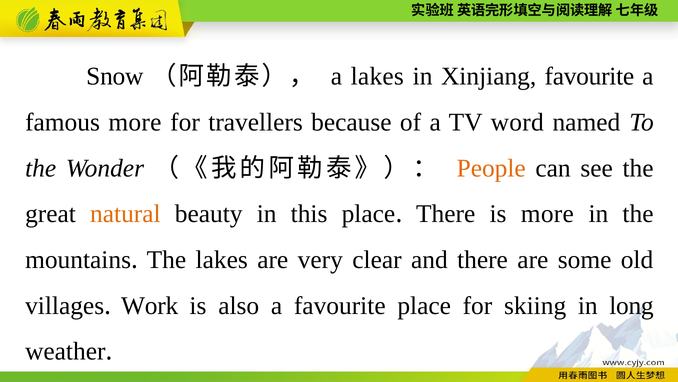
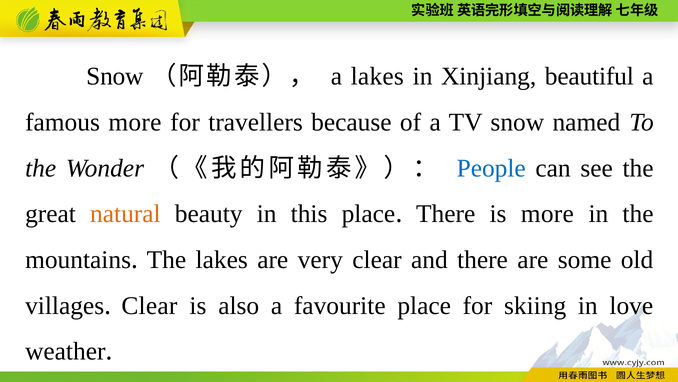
Xinjiang favourite: favourite -> beautiful
TV word: word -> snow
People colour: orange -> blue
Work at (150, 305): Work -> Clear
long: long -> love
